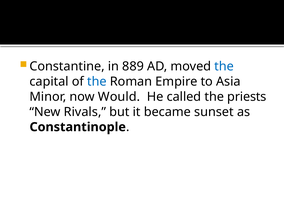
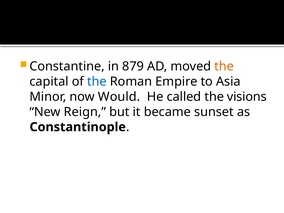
889: 889 -> 879
the at (224, 66) colour: blue -> orange
priests: priests -> visions
Rivals: Rivals -> Reign
